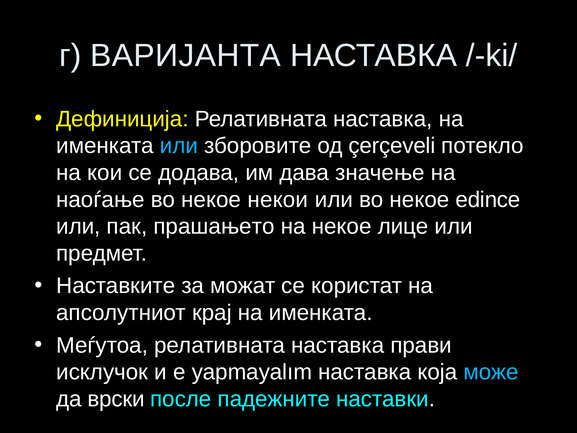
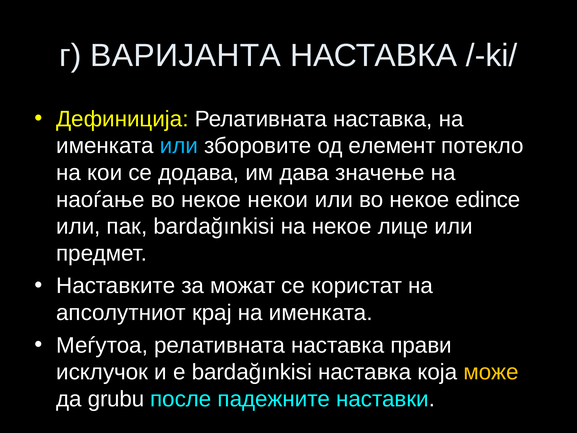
çerçeveli: çerçeveli -> елемент
пак прашањето: прашањето -> bardağınkisi
е yapmayalım: yapmayalım -> bardağınkisi
може colour: light blue -> yellow
врски: врски -> grubu
